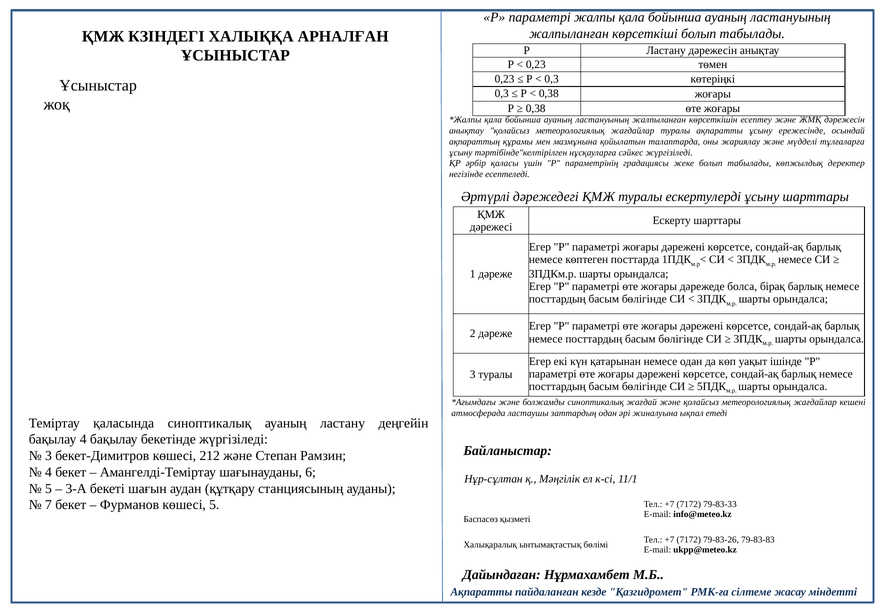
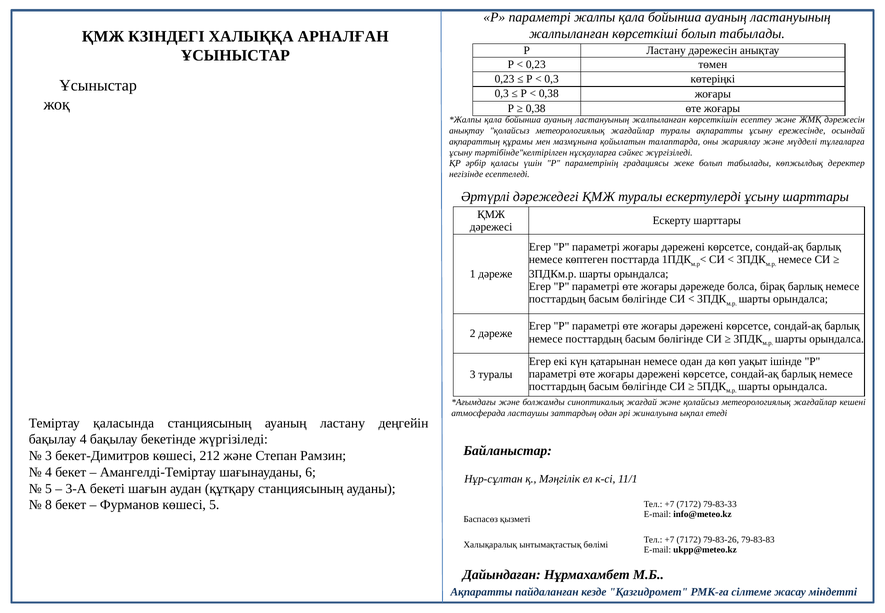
қаласында синоптикалық: синоптикалық -> станциясының
7: 7 -> 8
